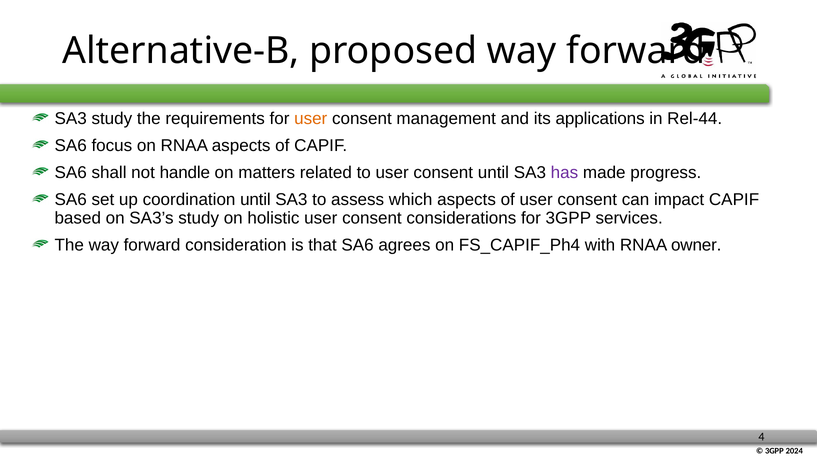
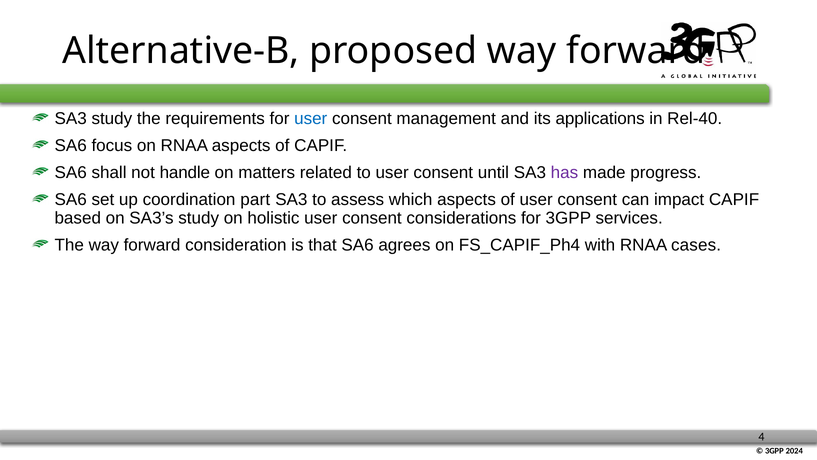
user at (311, 119) colour: orange -> blue
Rel-44: Rel-44 -> Rel-40
coordination until: until -> part
owner: owner -> cases
